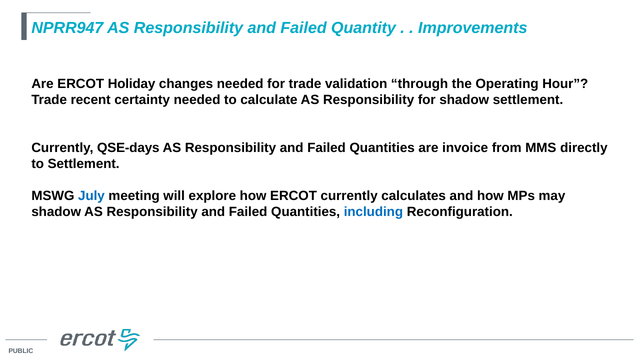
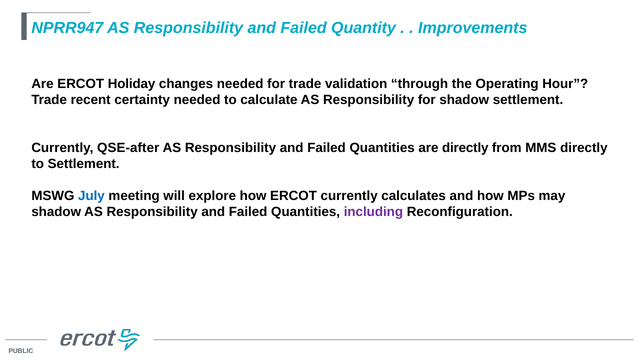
QSE-days: QSE-days -> QSE-after
are invoice: invoice -> directly
including colour: blue -> purple
